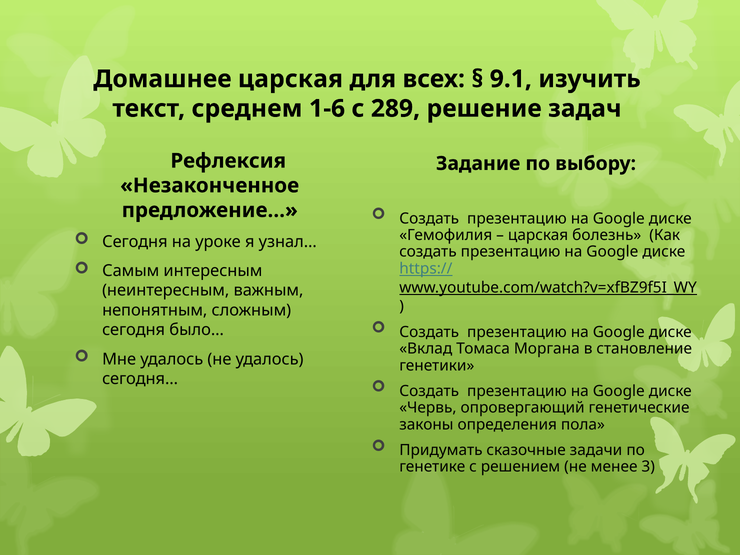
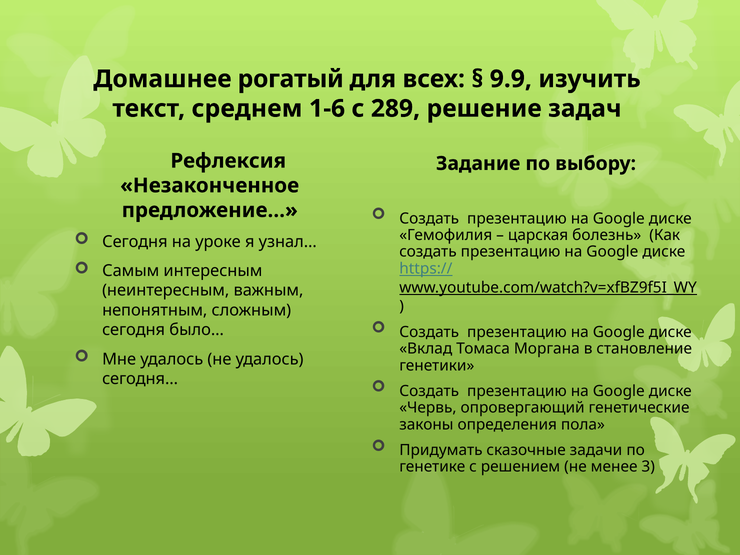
Домашнее царская: царская -> рогатый
9.1: 9.1 -> 9.9
